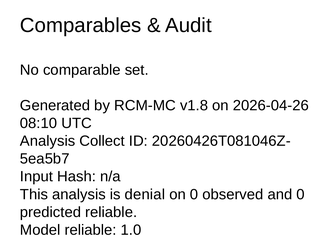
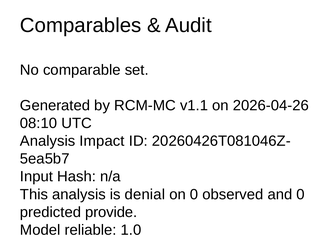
v1.8: v1.8 -> v1.1
Collect: Collect -> Impact
predicted reliable: reliable -> provide
